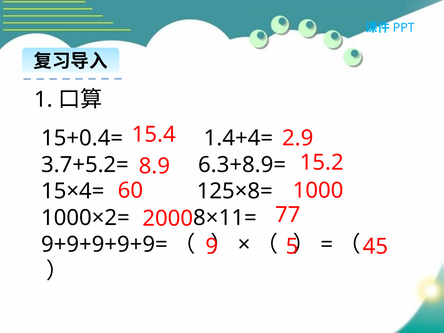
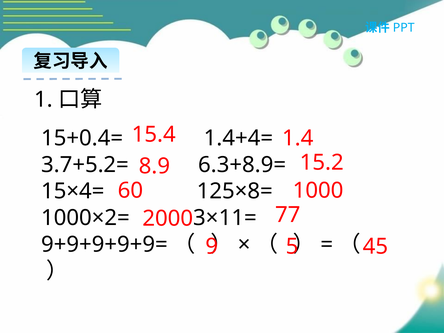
2.9: 2.9 -> 1.4
8×11=: 8×11= -> 3×11=
